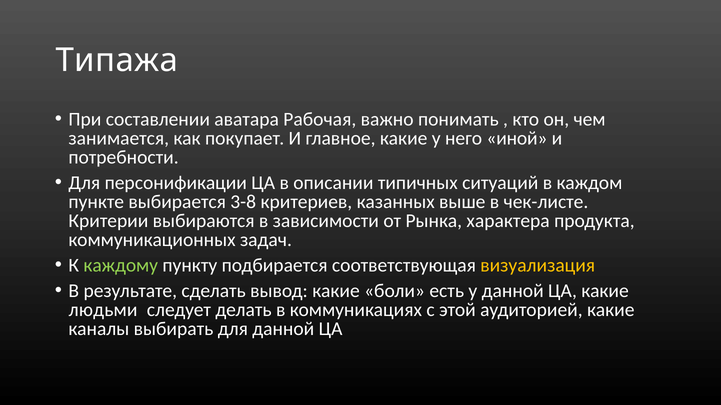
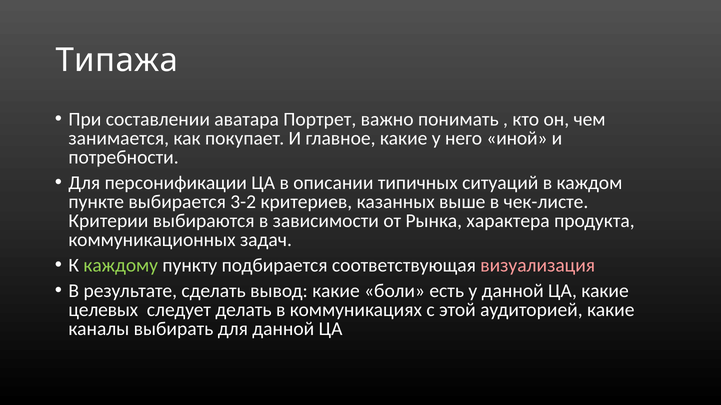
Рабочая: Рабочая -> Портрет
3-8: 3-8 -> 3-2
визуализация colour: yellow -> pink
людьми: людьми -> целевых
